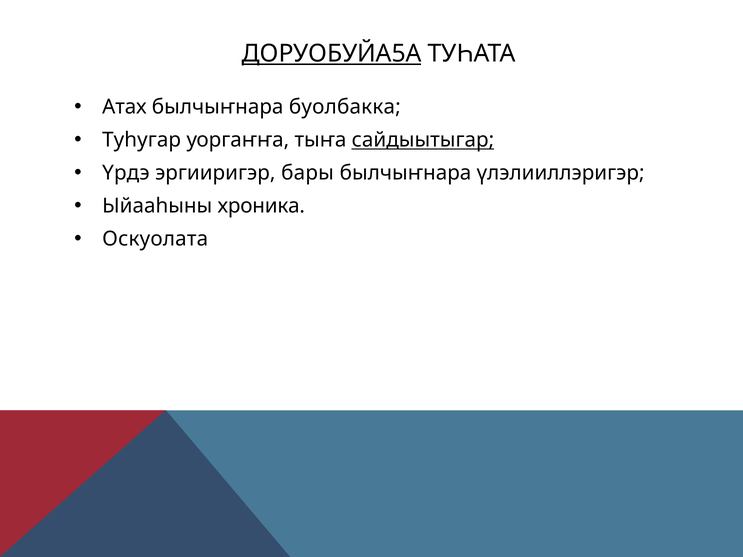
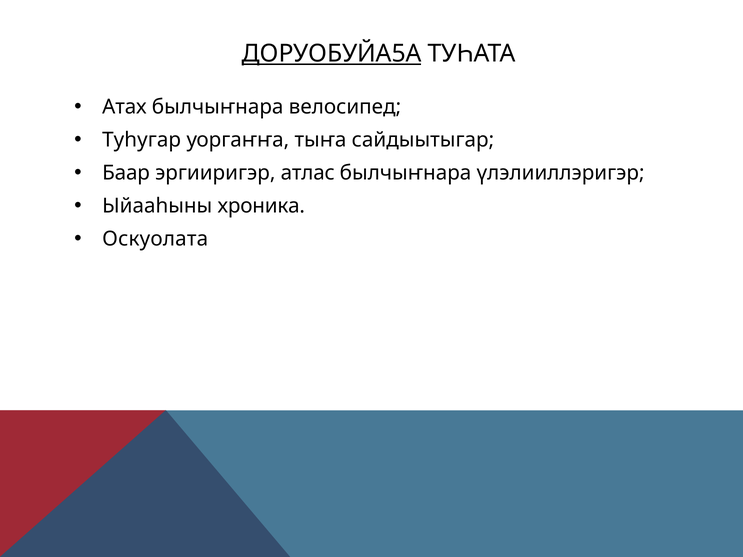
буолбакка: буолбакка -> велосипед
сайдыытыгар underline: present -> none
Үрдэ: Үрдэ -> Баар
бары: бары -> атлас
